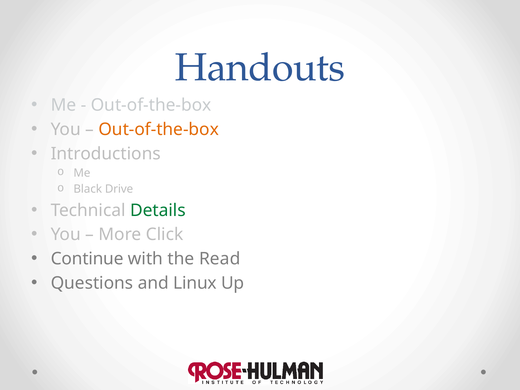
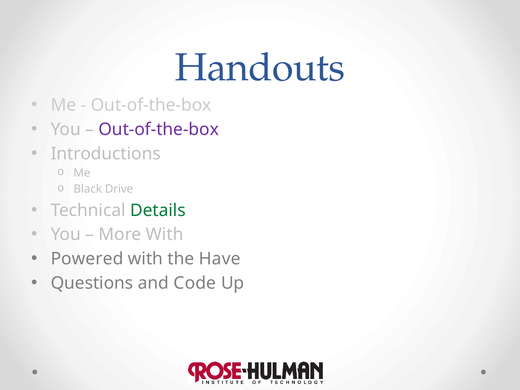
Out-of-the-box at (159, 129) colour: orange -> purple
More Click: Click -> With
Continue: Continue -> Powered
Read: Read -> Have
Linux: Linux -> Code
